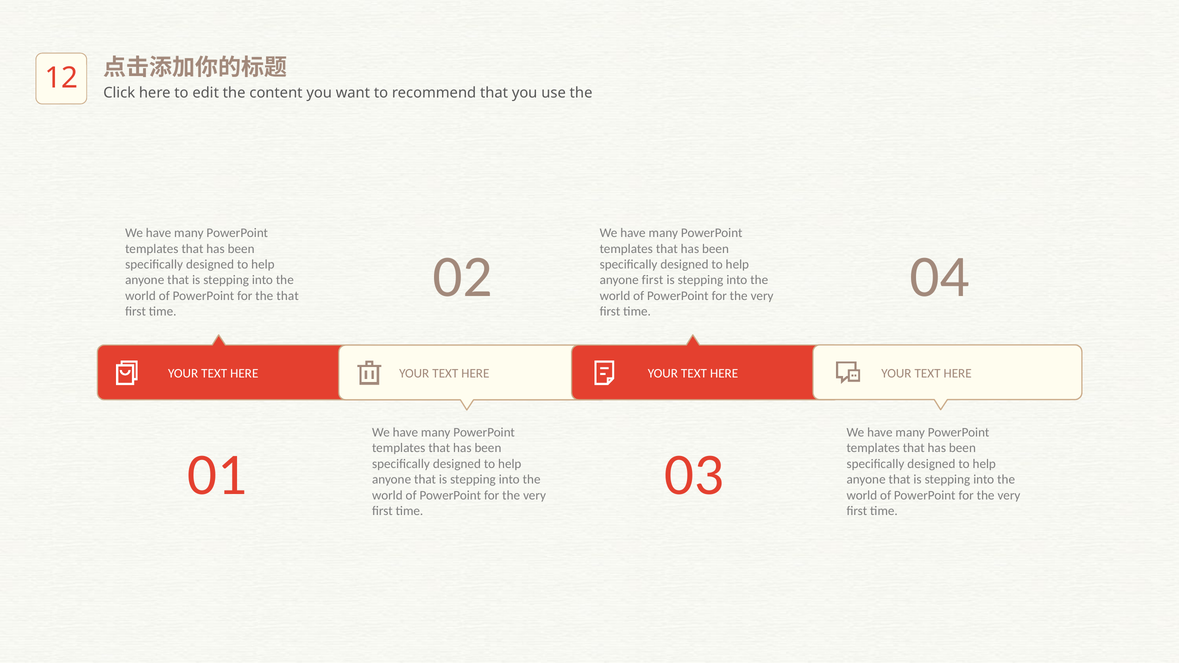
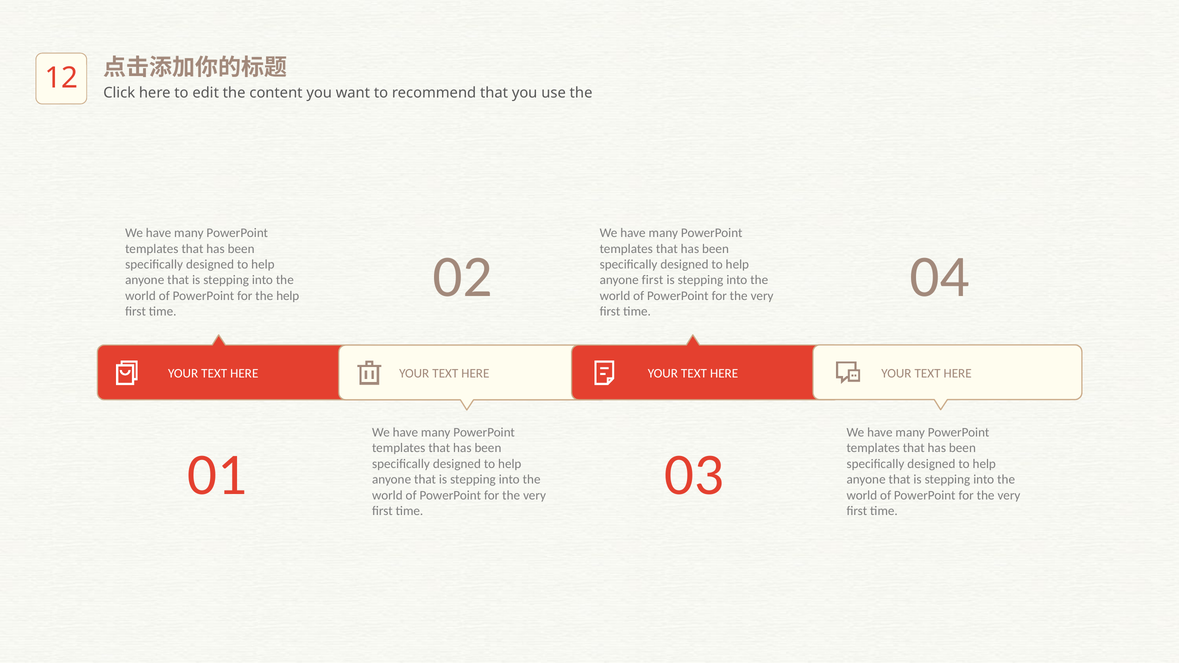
the that: that -> help
